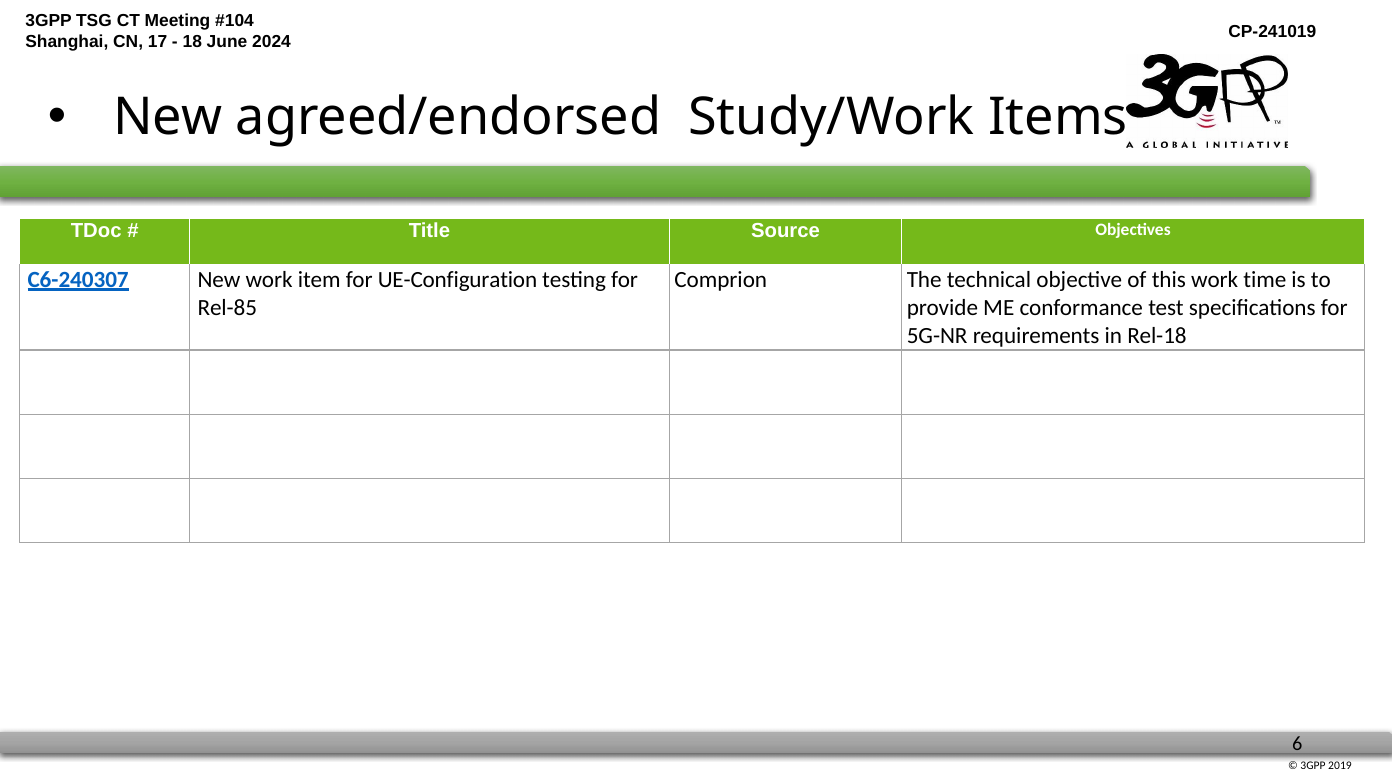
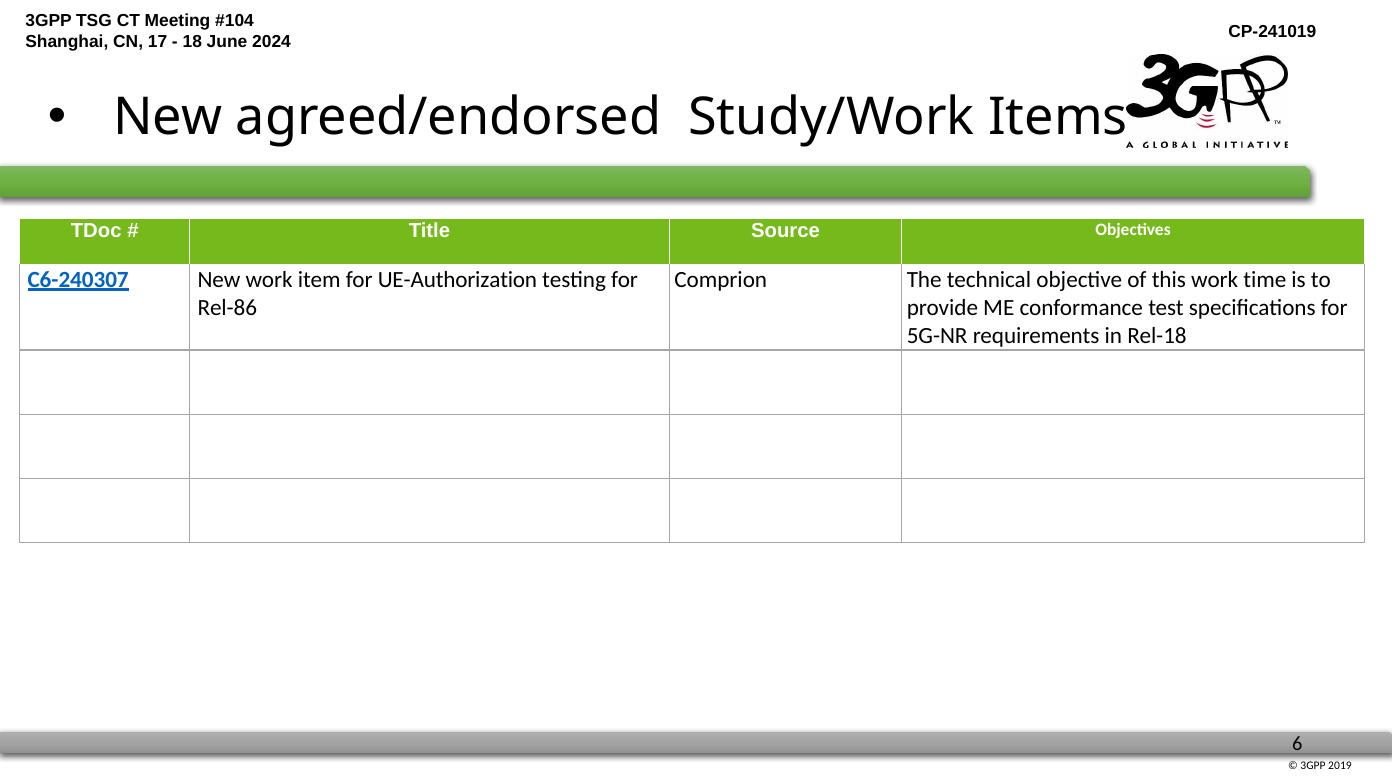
UE-Configuration: UE-Configuration -> UE-Authorization
Rel-85: Rel-85 -> Rel-86
